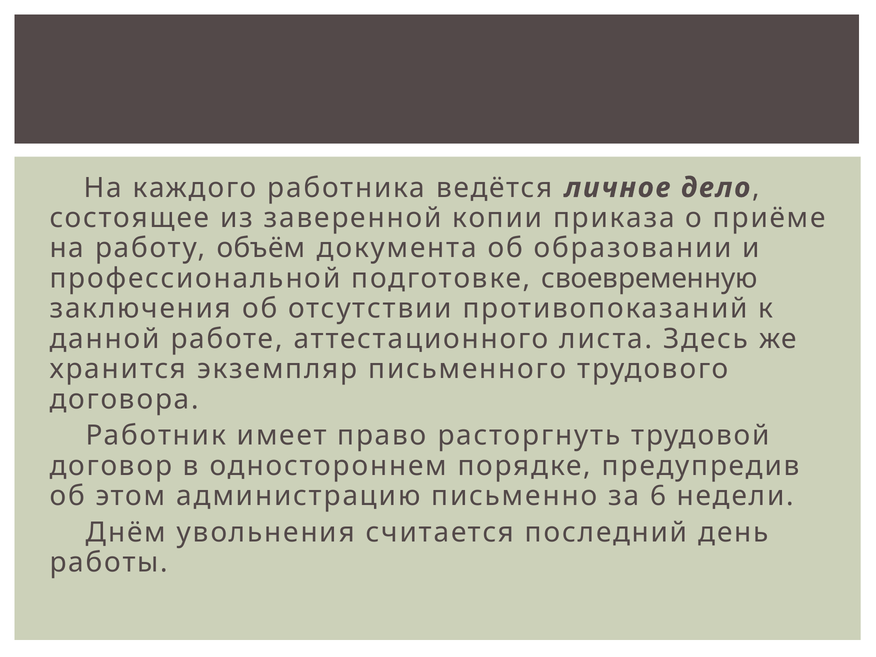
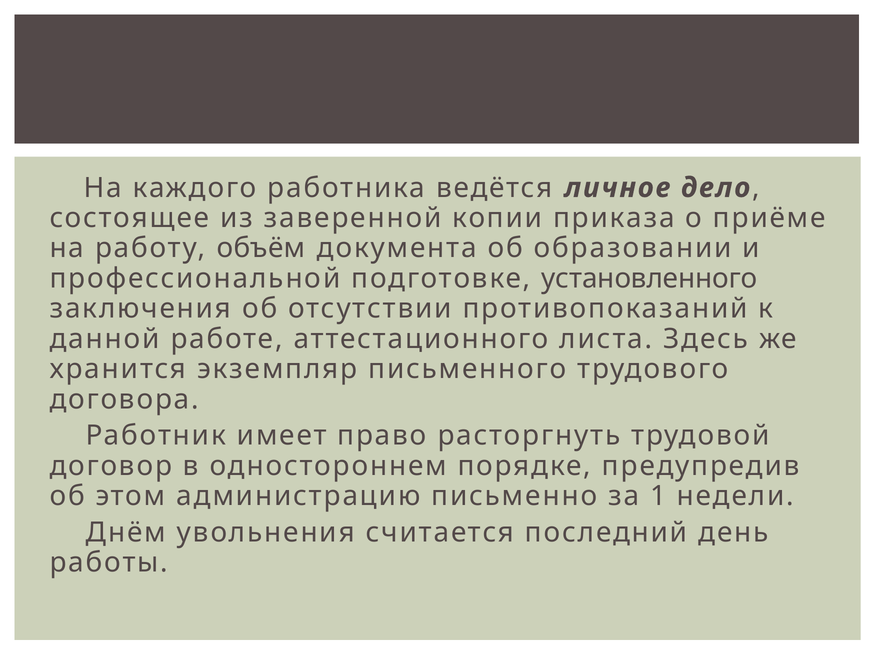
своевременную: своевременную -> установленного
6: 6 -> 1
